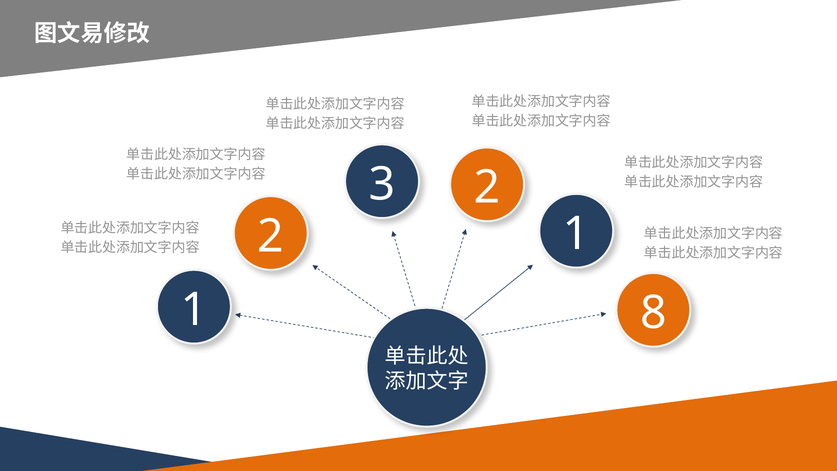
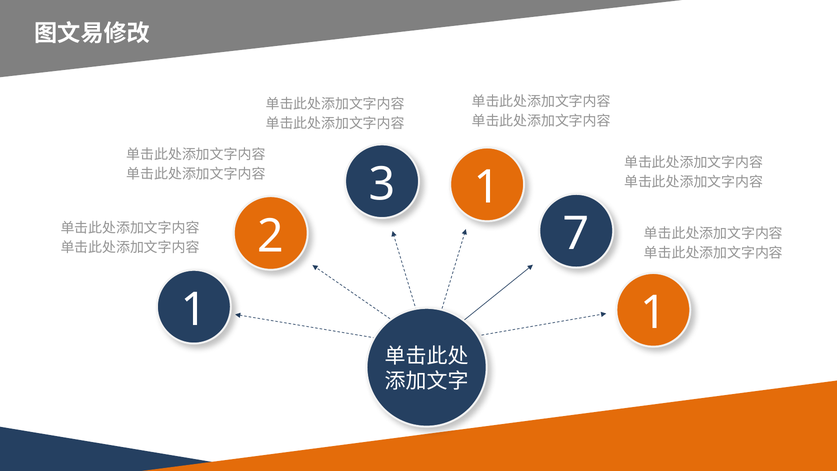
3 2: 2 -> 1
1 at (576, 234): 1 -> 7
8 at (653, 313): 8 -> 1
